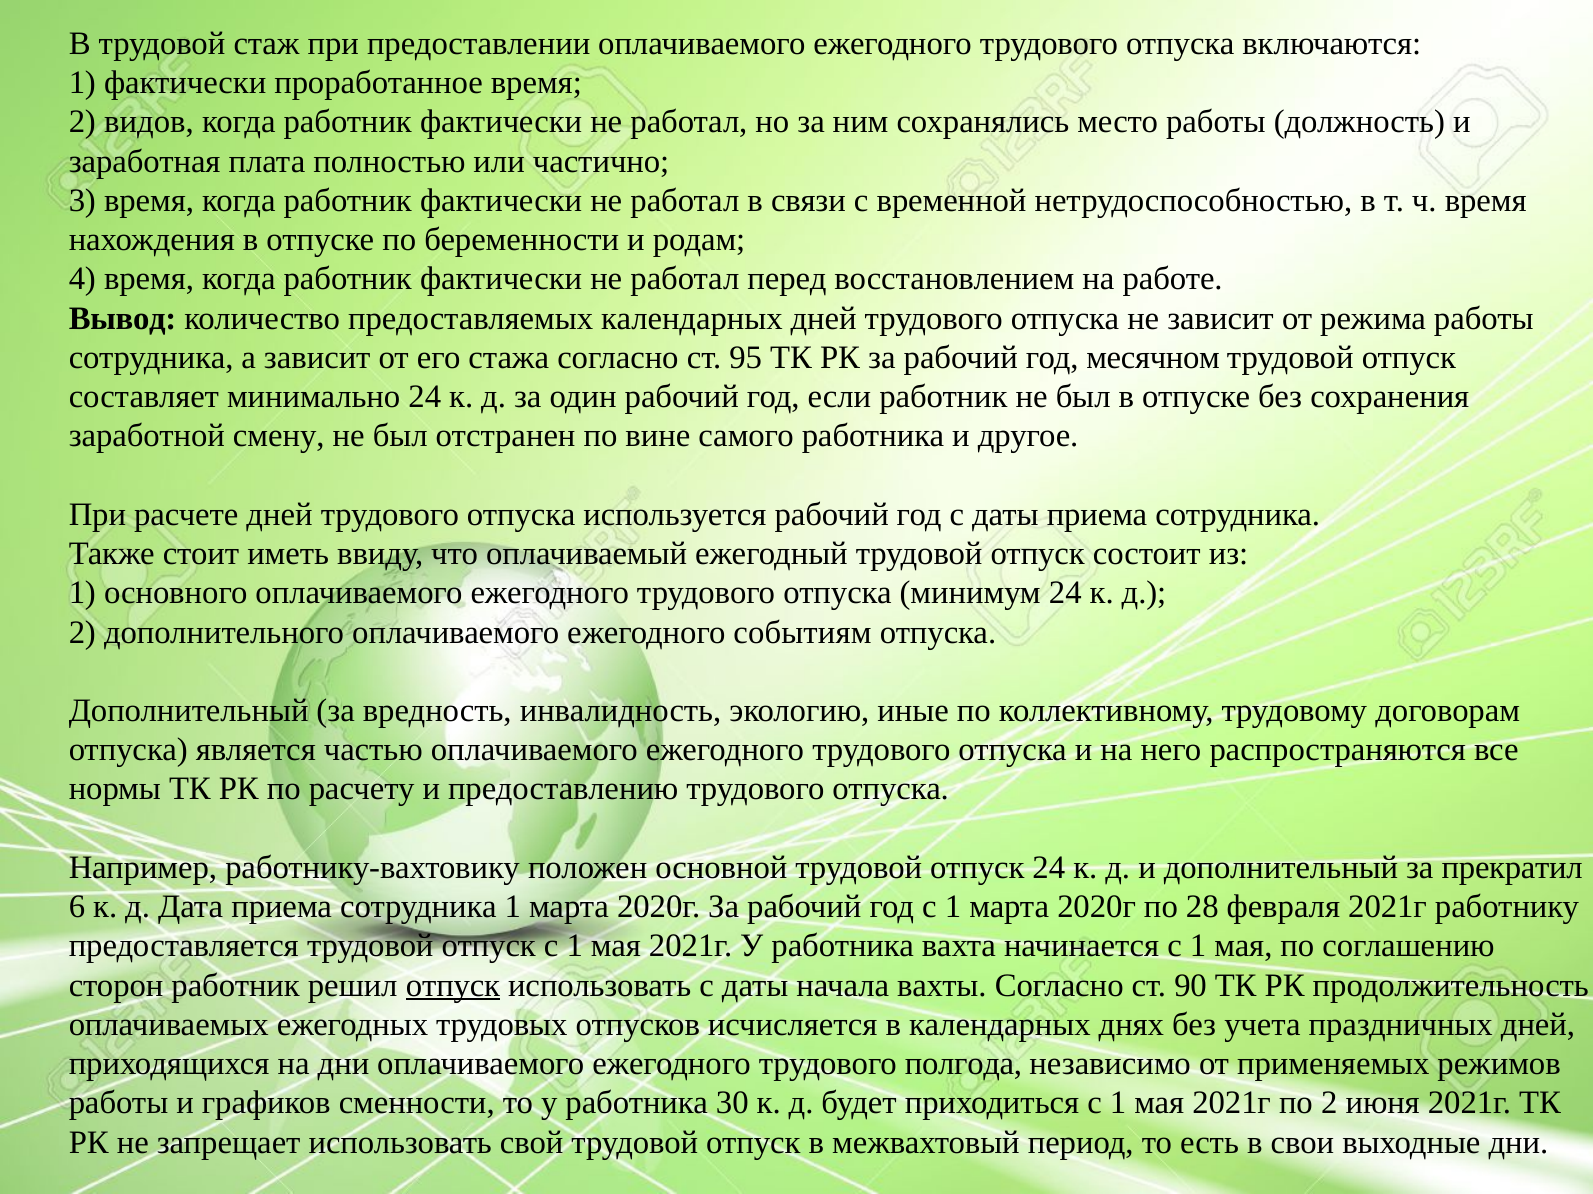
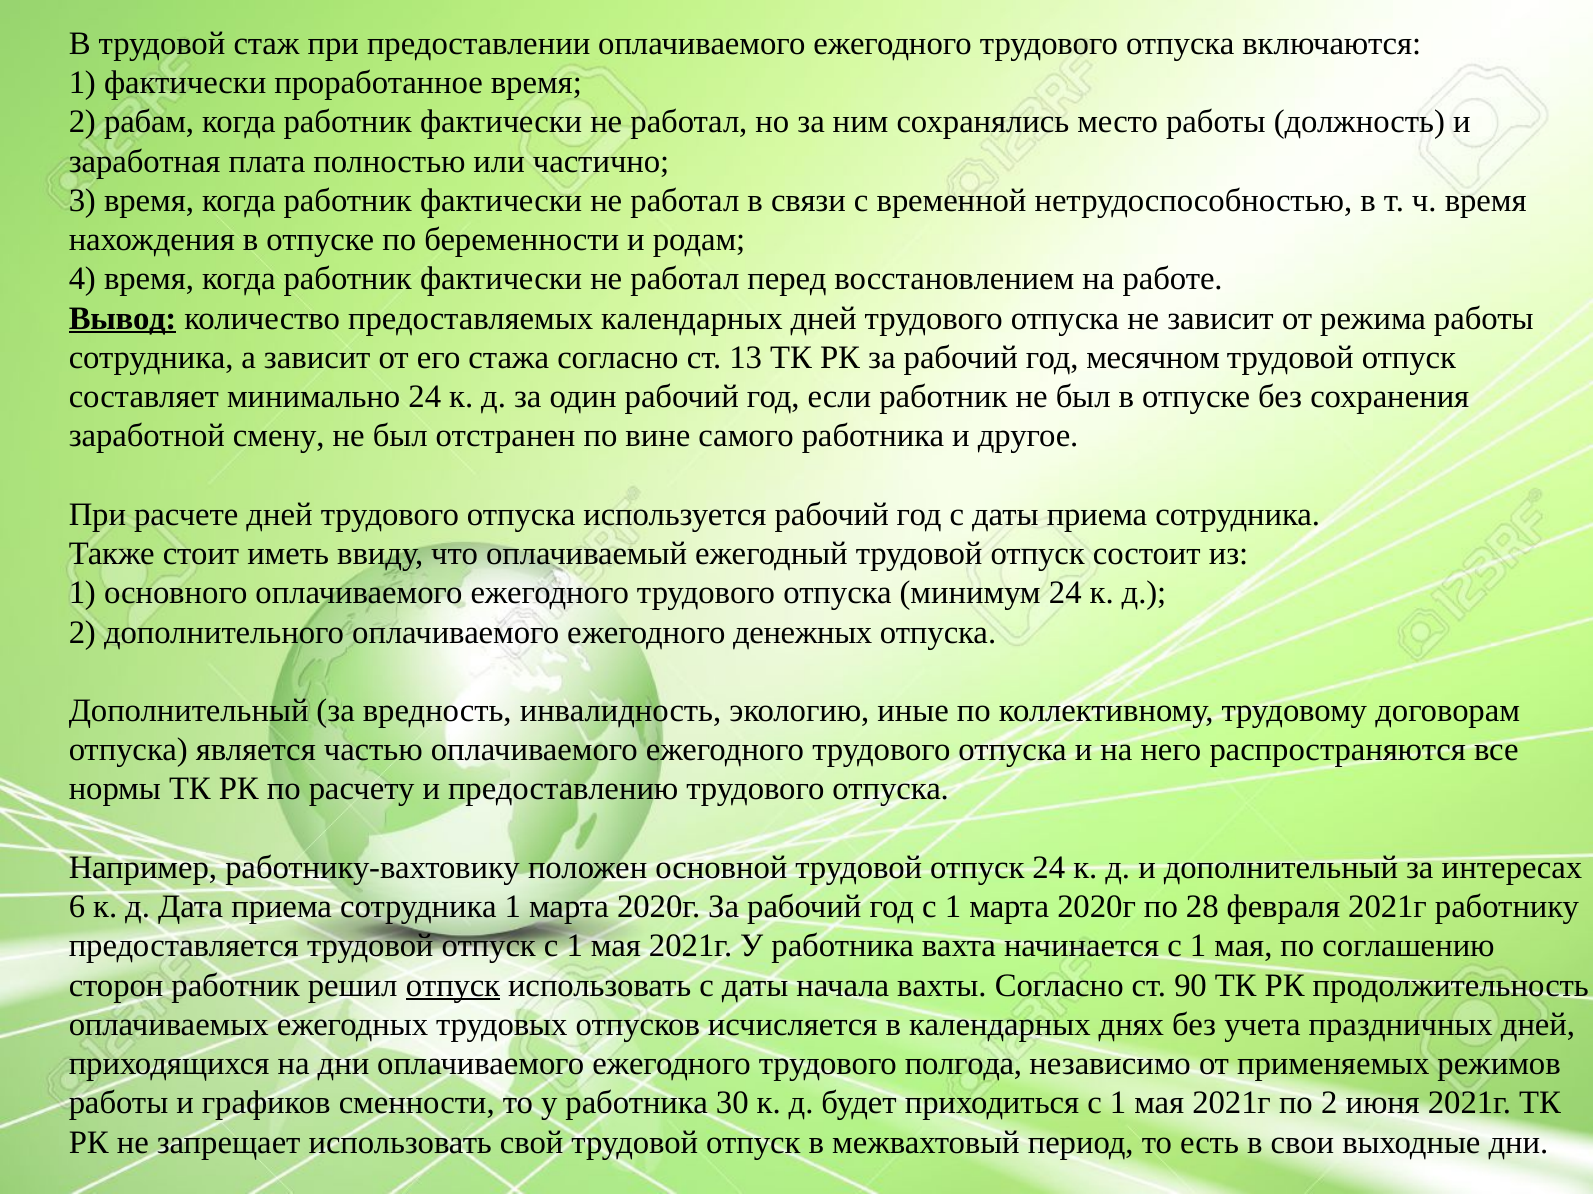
видов: видов -> рабам
Вывод underline: none -> present
95: 95 -> 13
событиям: событиям -> денежных
прекратил: прекратил -> интересах
